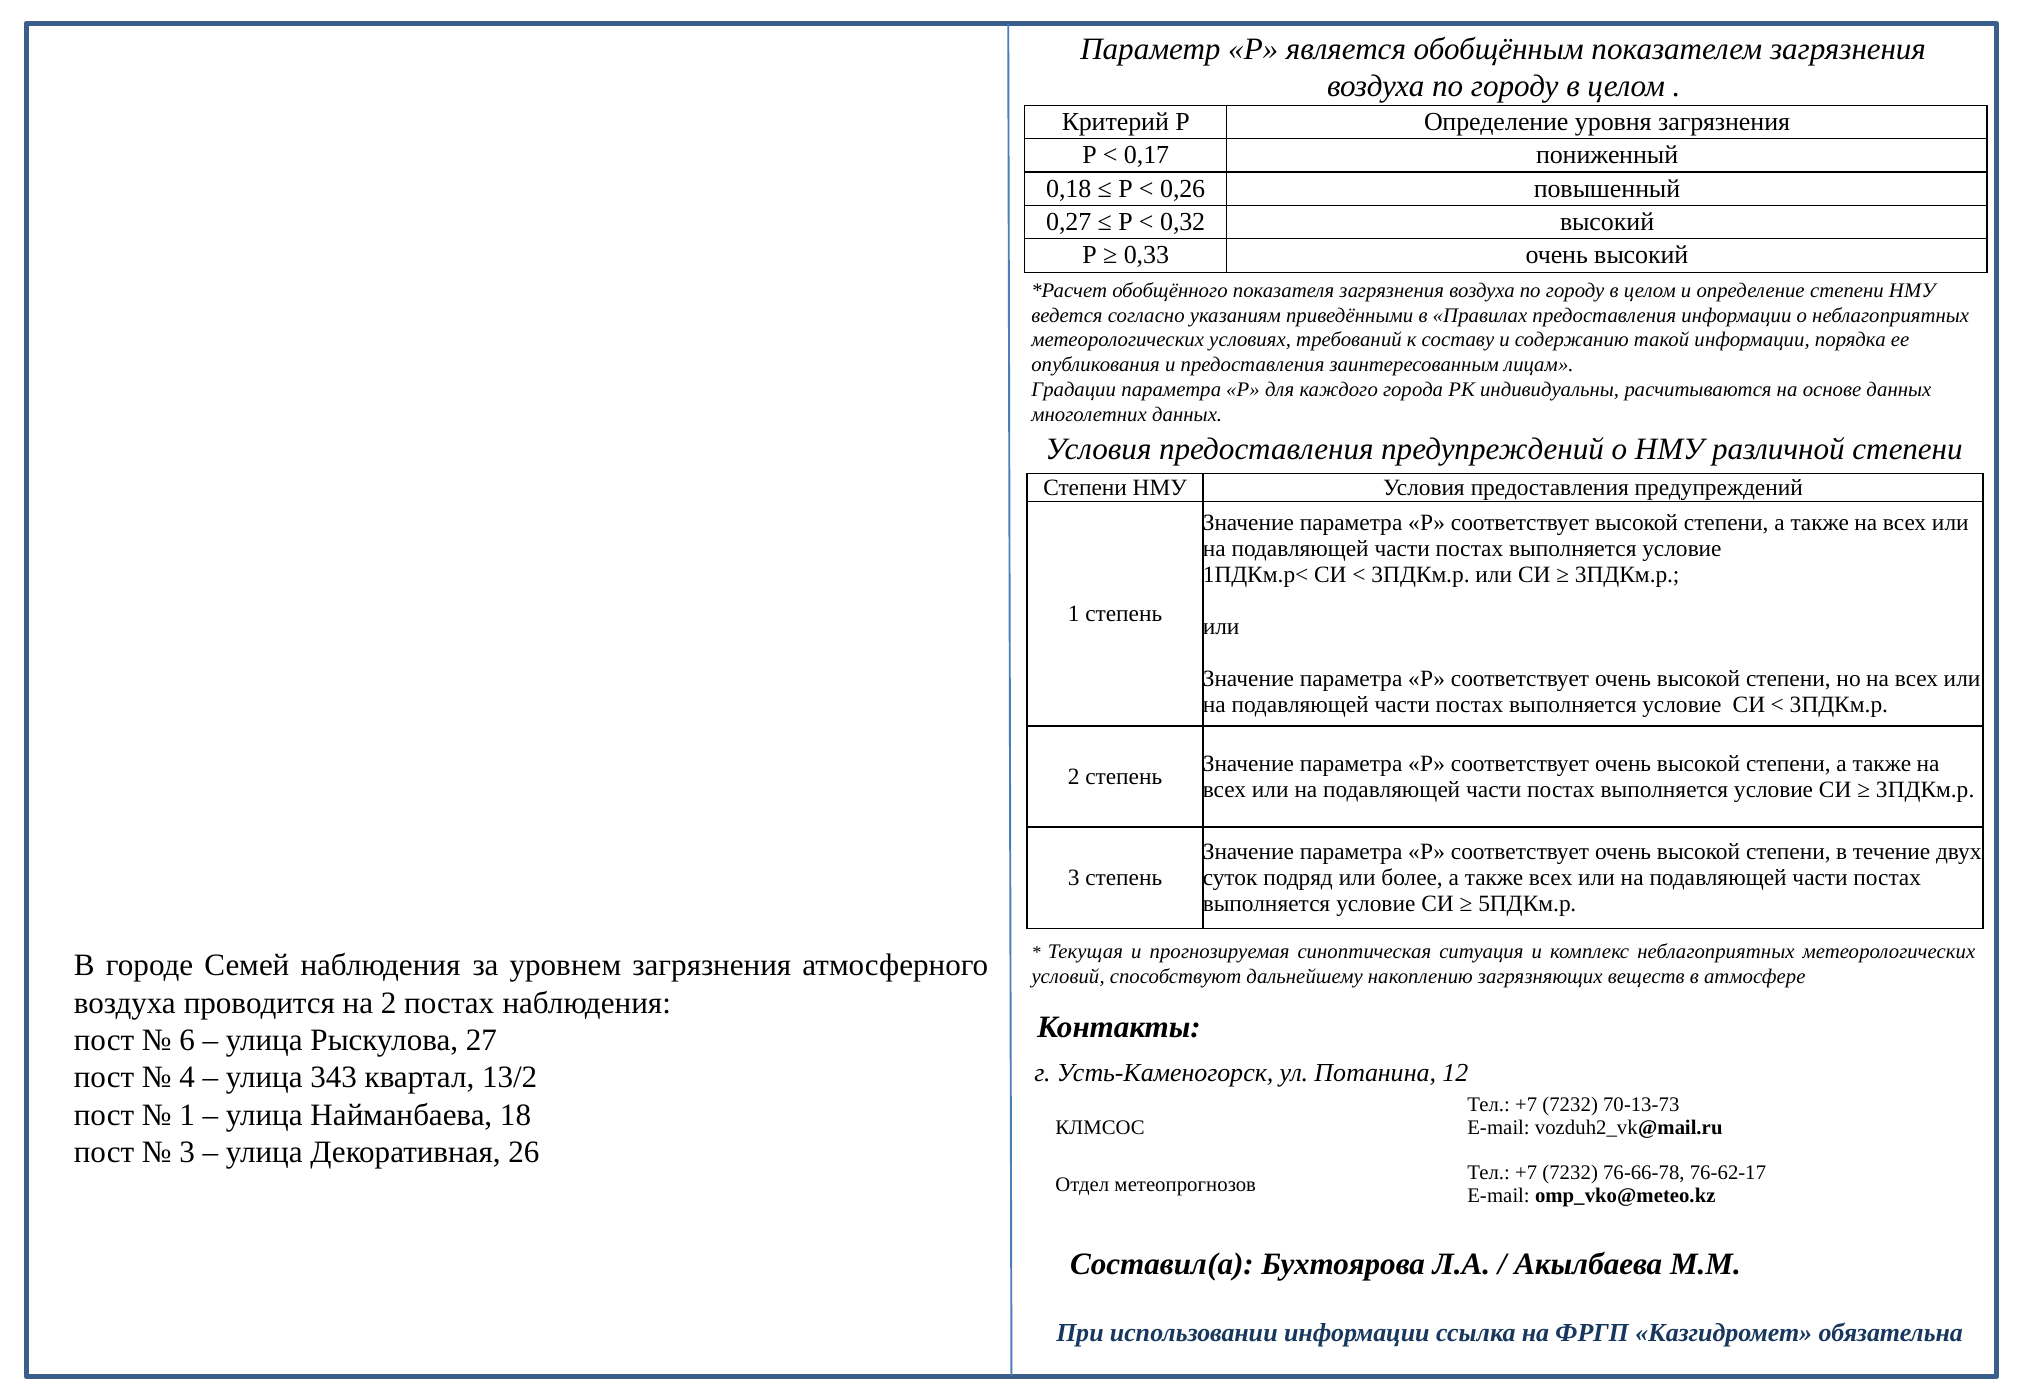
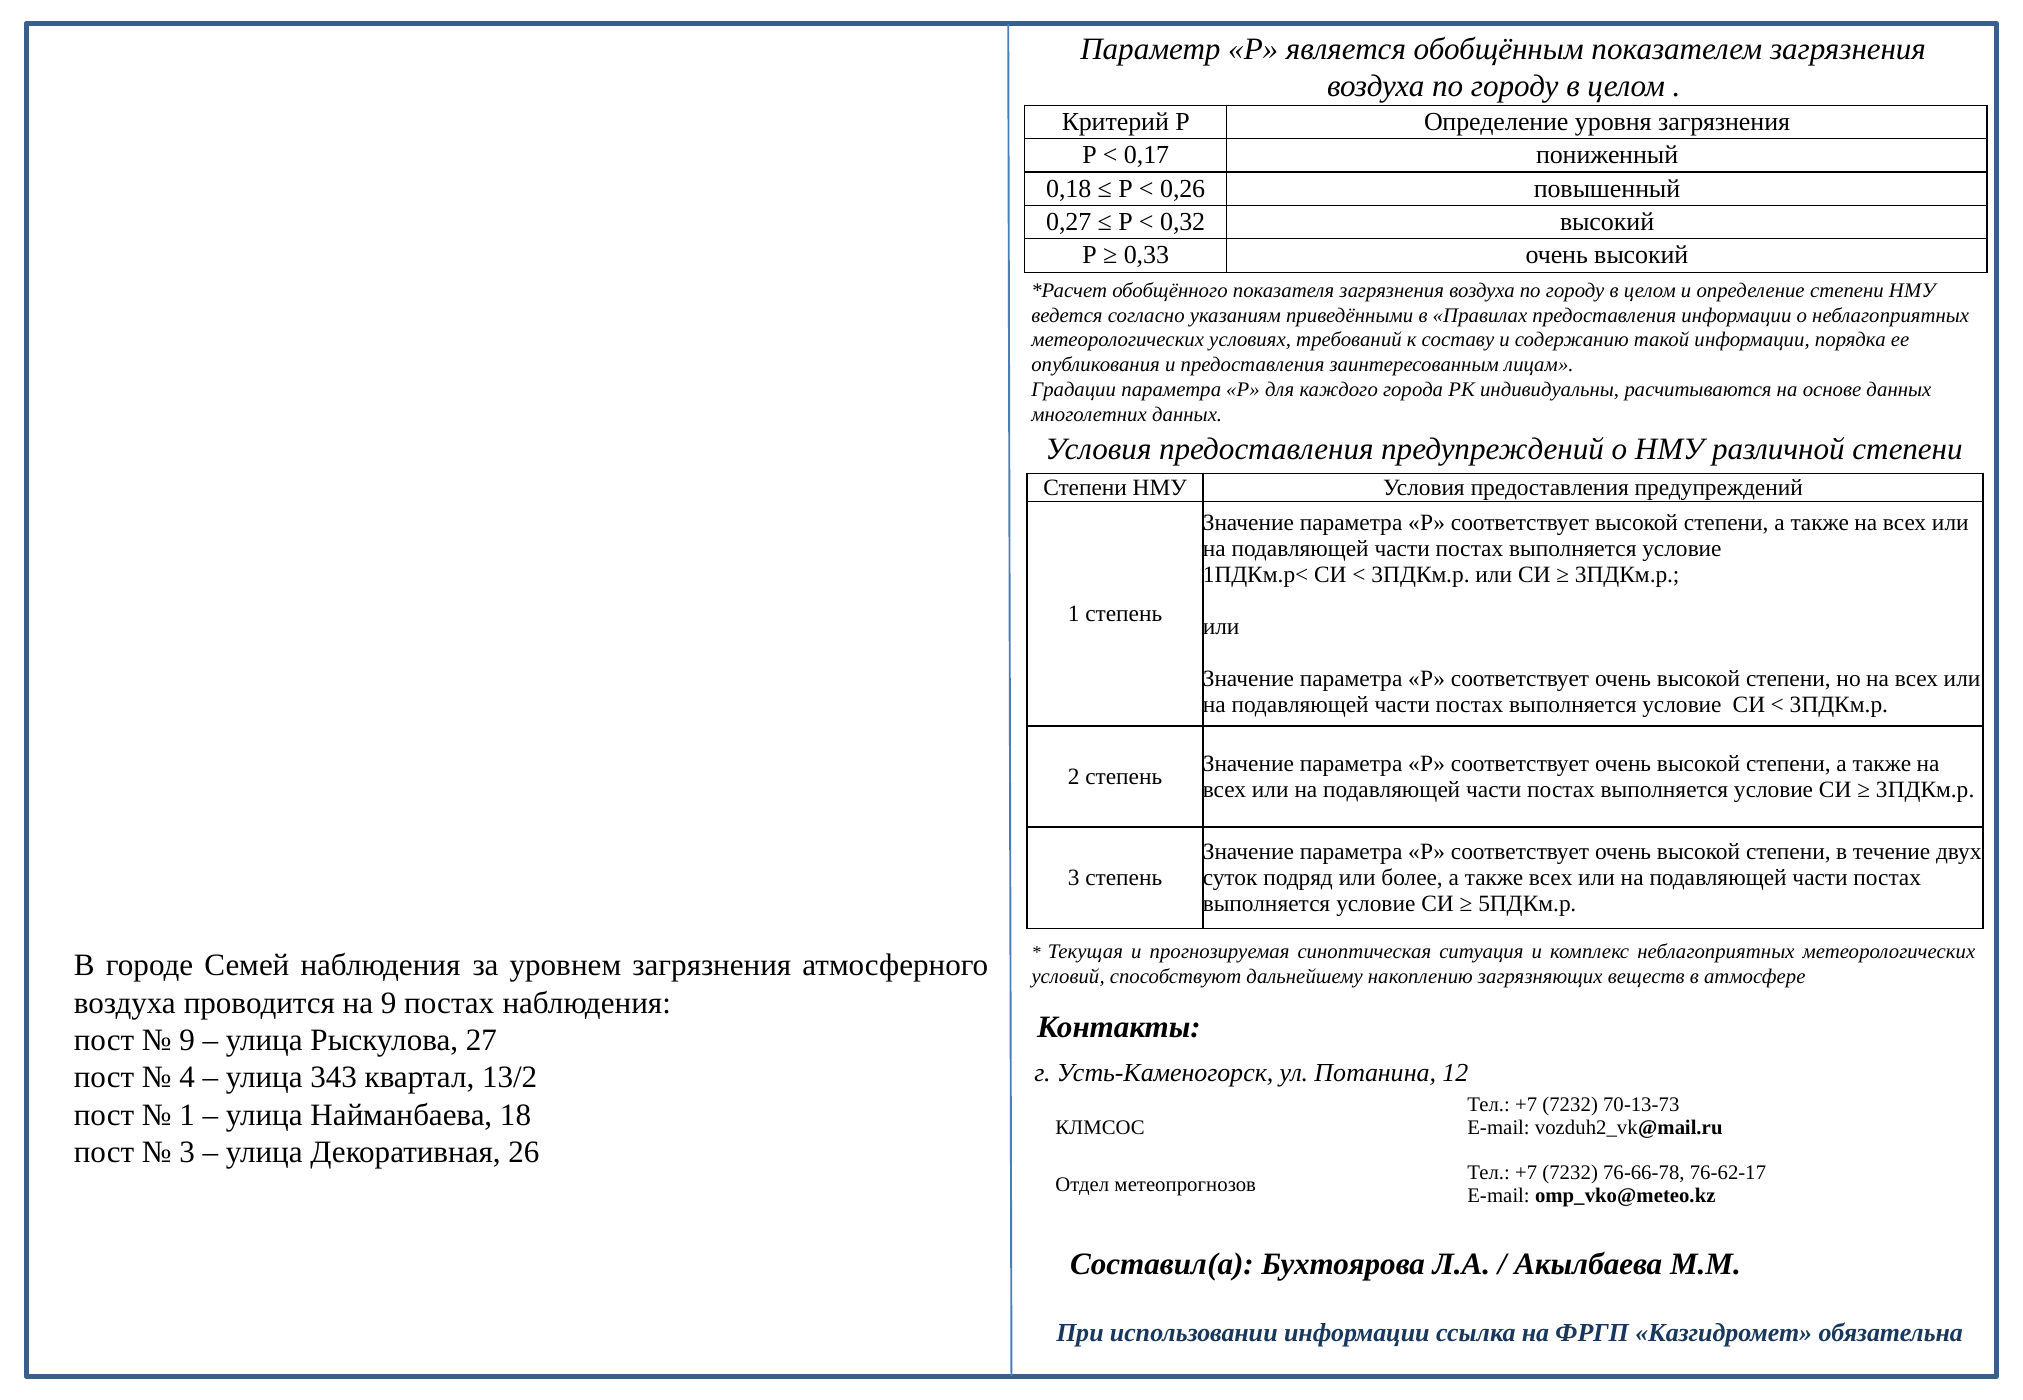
на 2: 2 -> 9
6 at (187, 1041): 6 -> 9
